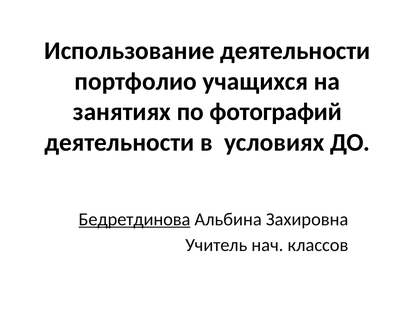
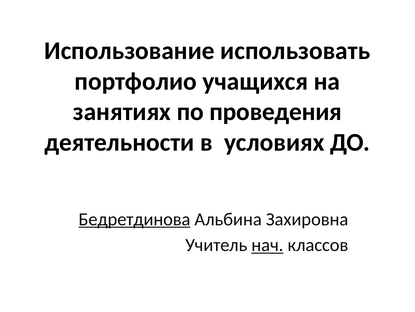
Использование деятельности: деятельности -> использовать
фотографий: фотографий -> проведения
нач underline: none -> present
